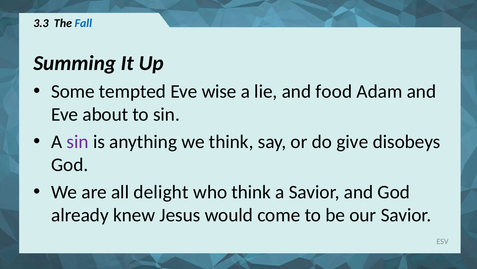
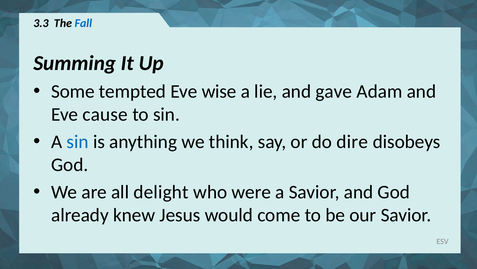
food: food -> gave
about: about -> cause
sin at (78, 142) colour: purple -> blue
give: give -> dire
who think: think -> were
